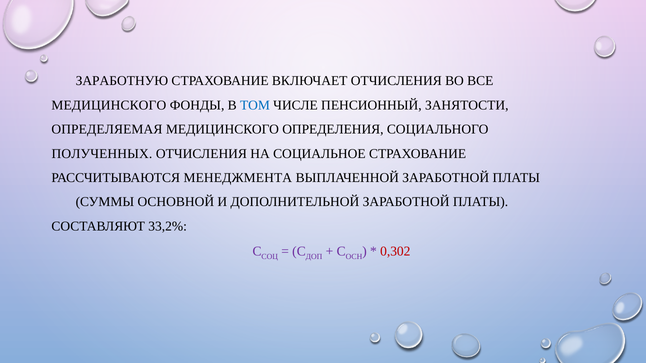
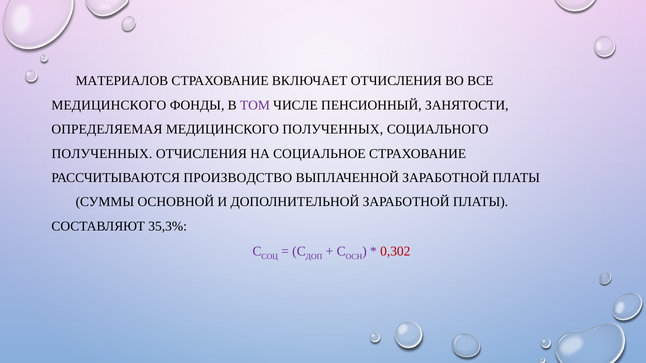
ЗАРАБОТНУЮ: ЗАРАБОТНУЮ -> МАТЕРИАЛОВ
ТОМ colour: blue -> purple
МЕДИЦИНСКОГО ОПРЕДЕЛЕНИЯ: ОПРЕДЕЛЕНИЯ -> ПОЛУЧЕННЫХ
МЕНЕДЖМЕНТА: МЕНЕДЖМЕНТА -> ПРОИЗВОДСТВО
33,2%: 33,2% -> 35,3%
